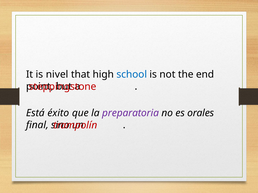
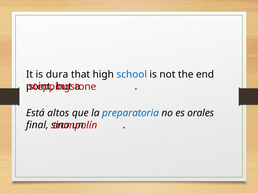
nivel: nivel -> dura
éxito: éxito -> altos
preparatoria colour: purple -> blue
